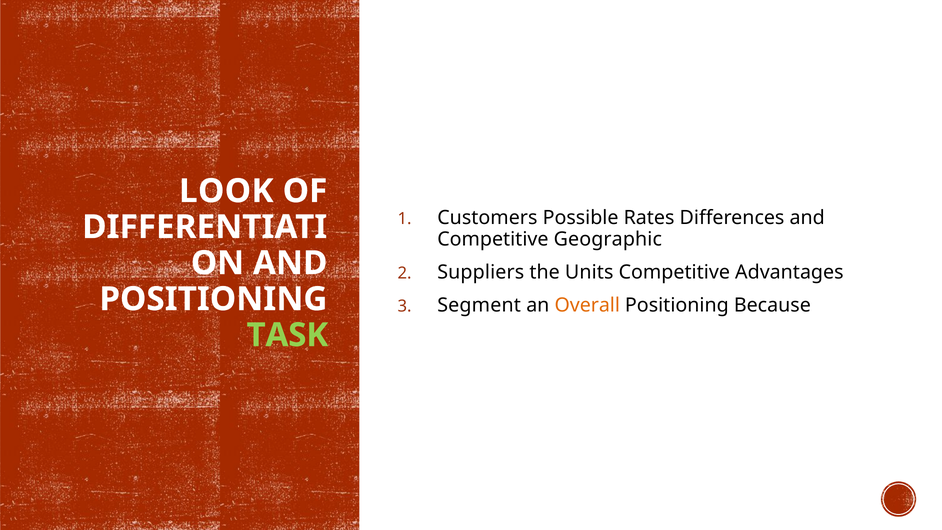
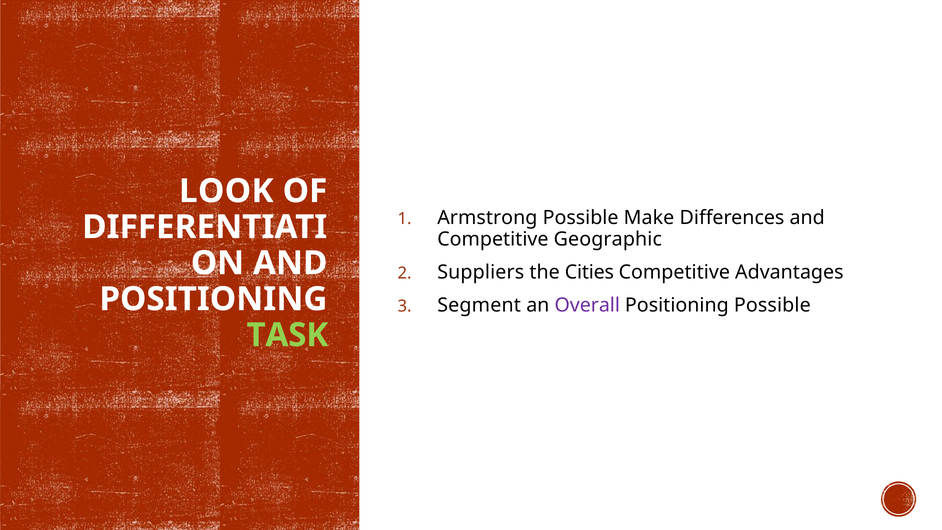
Customers: Customers -> Armstrong
Rates: Rates -> Make
Units: Units -> Cities
Overall colour: orange -> purple
Positioning Because: Because -> Possible
